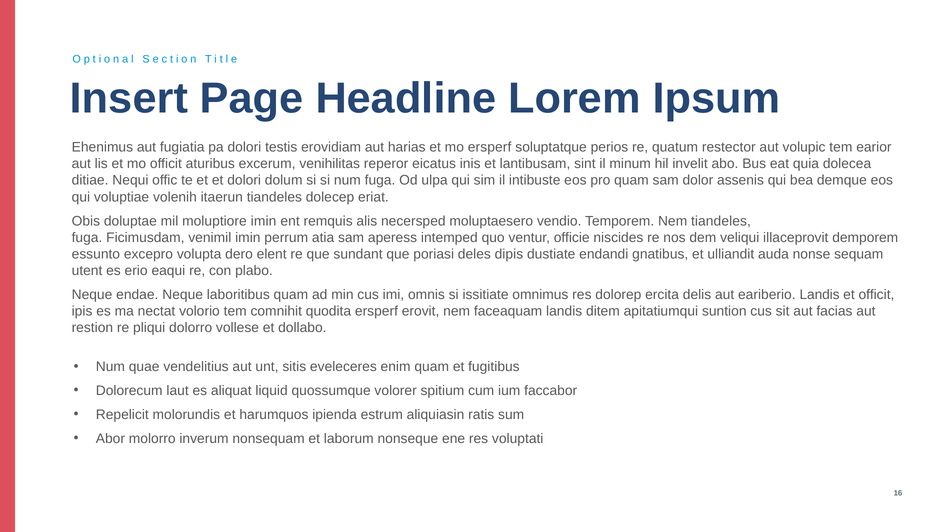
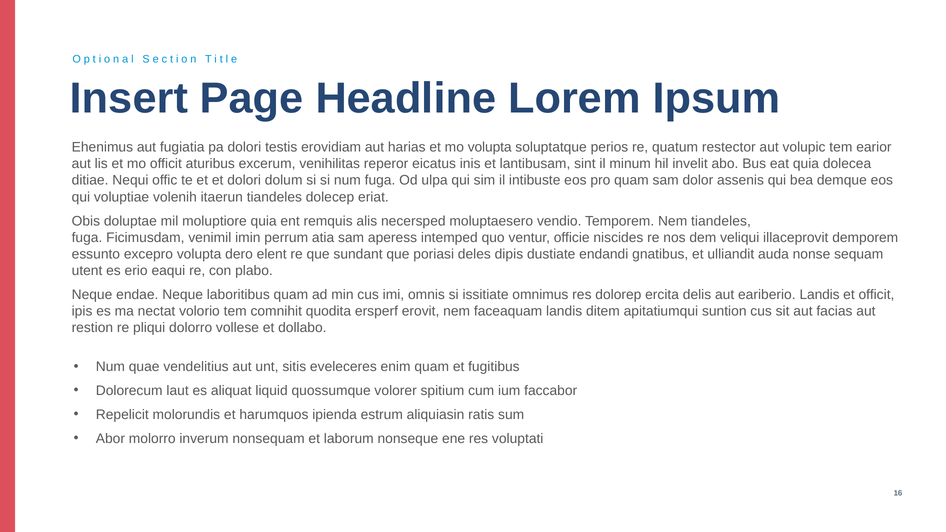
mo ersperf: ersperf -> volupta
moluptiore imin: imin -> quia
